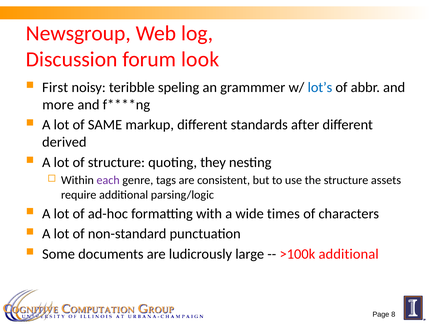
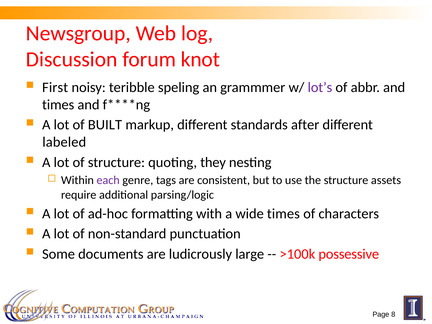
look: look -> knot
lot’s colour: blue -> purple
more at (58, 105): more -> times
SAME: SAME -> BUILT
derived: derived -> labeled
>100k additional: additional -> possessive
